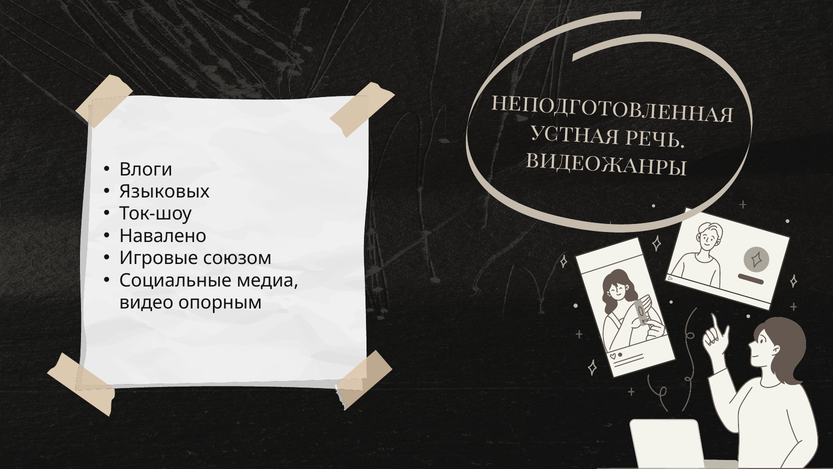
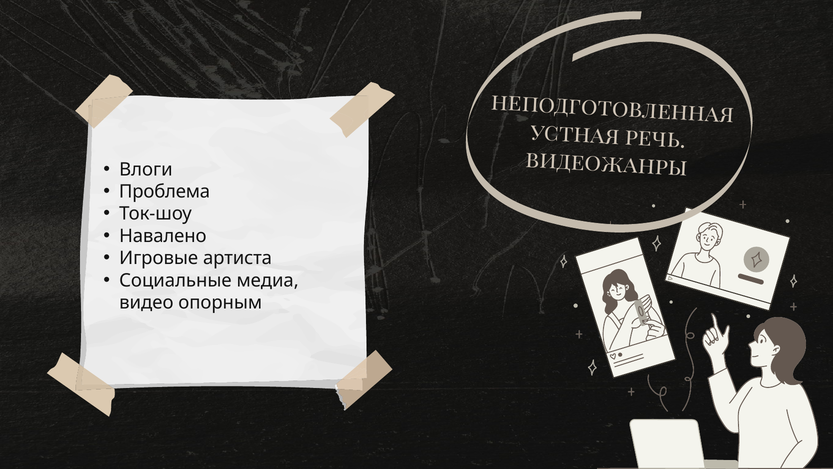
Языковых: Языковых -> Проблема
союзом: союзом -> артиста
